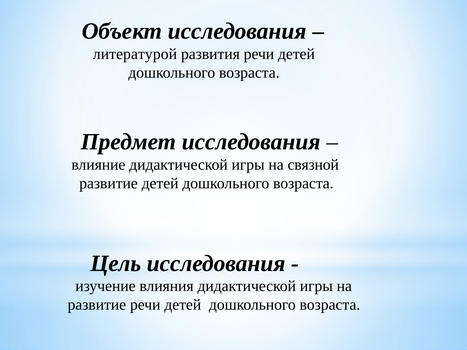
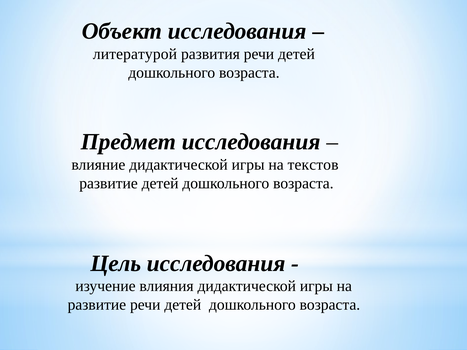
связной: связной -> текстов
